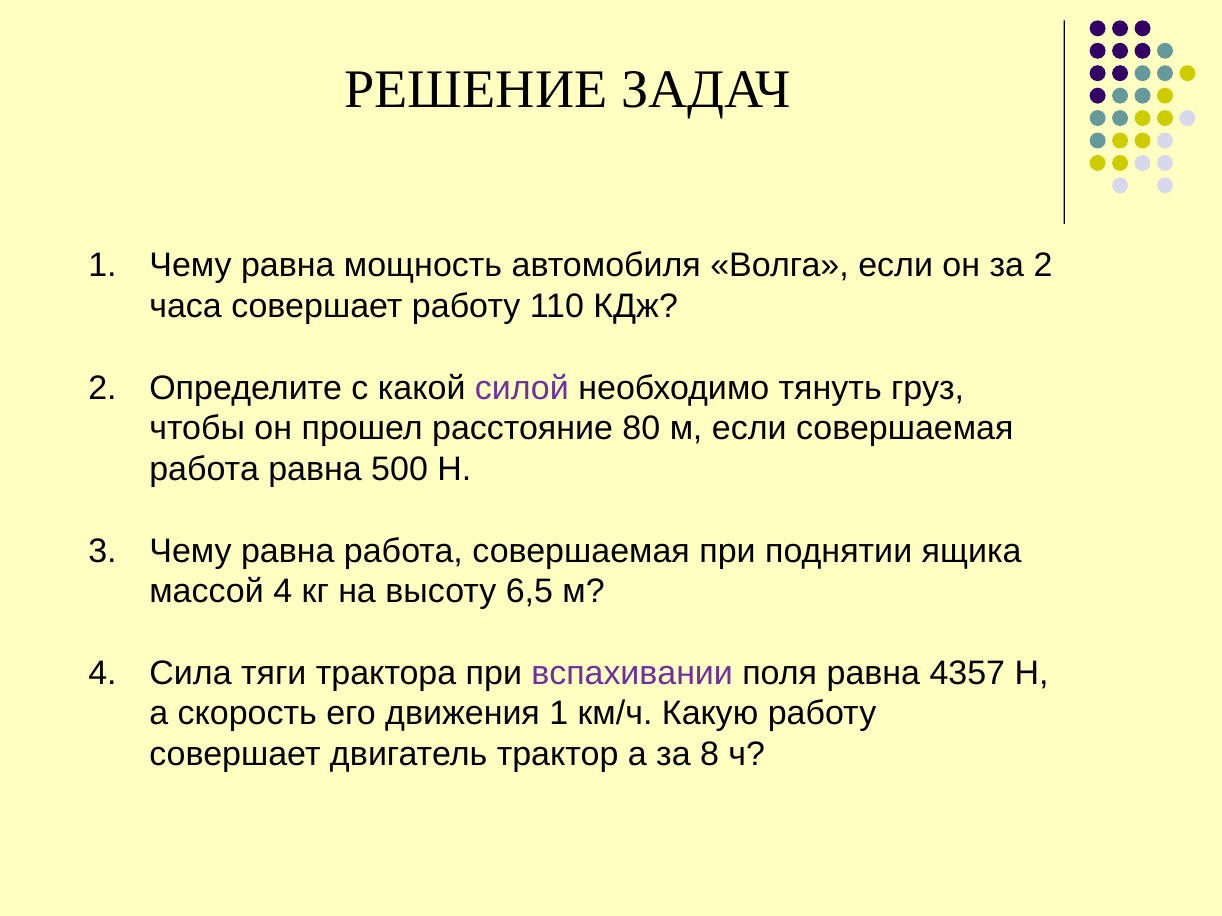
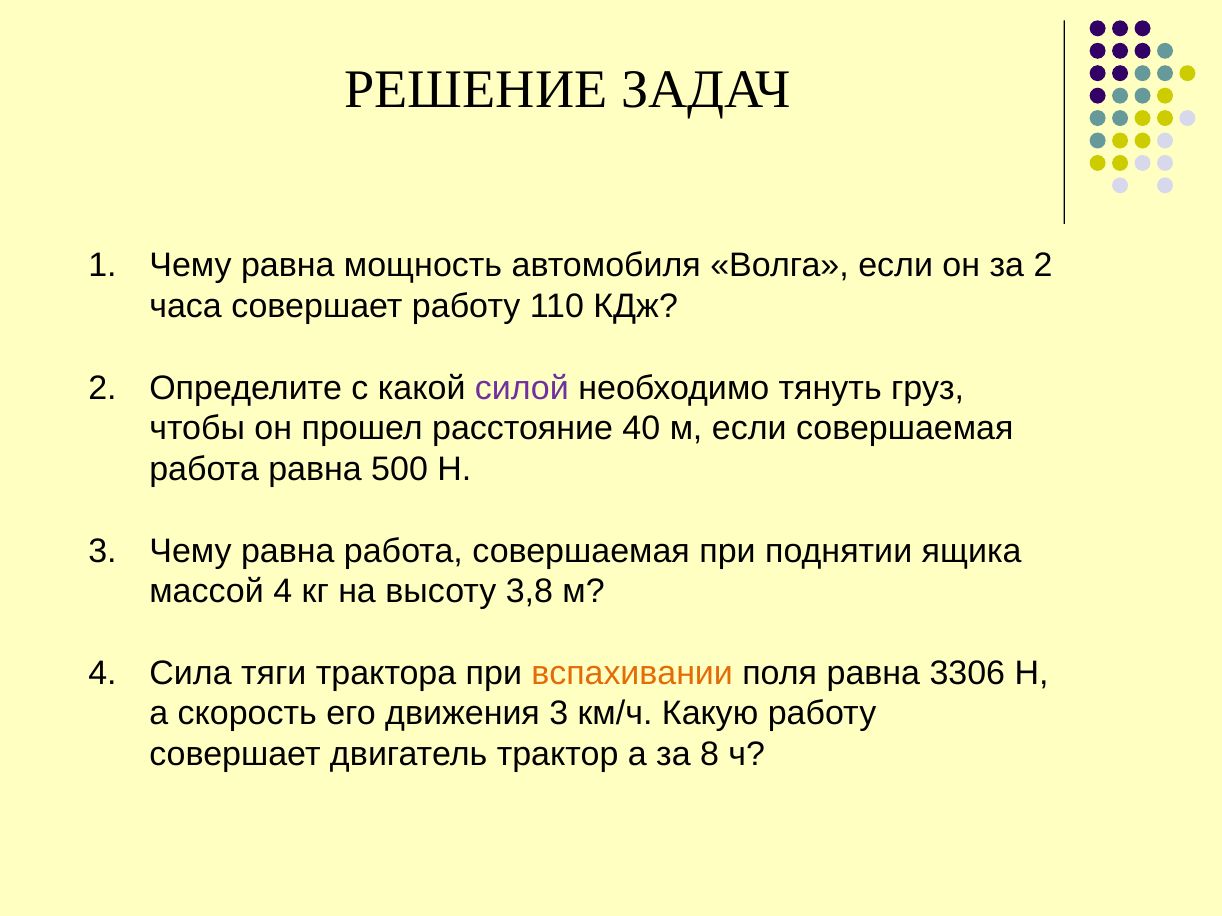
80: 80 -> 40
6,5: 6,5 -> 3,8
вспахивании colour: purple -> orange
4357: 4357 -> 3306
движения 1: 1 -> 3
